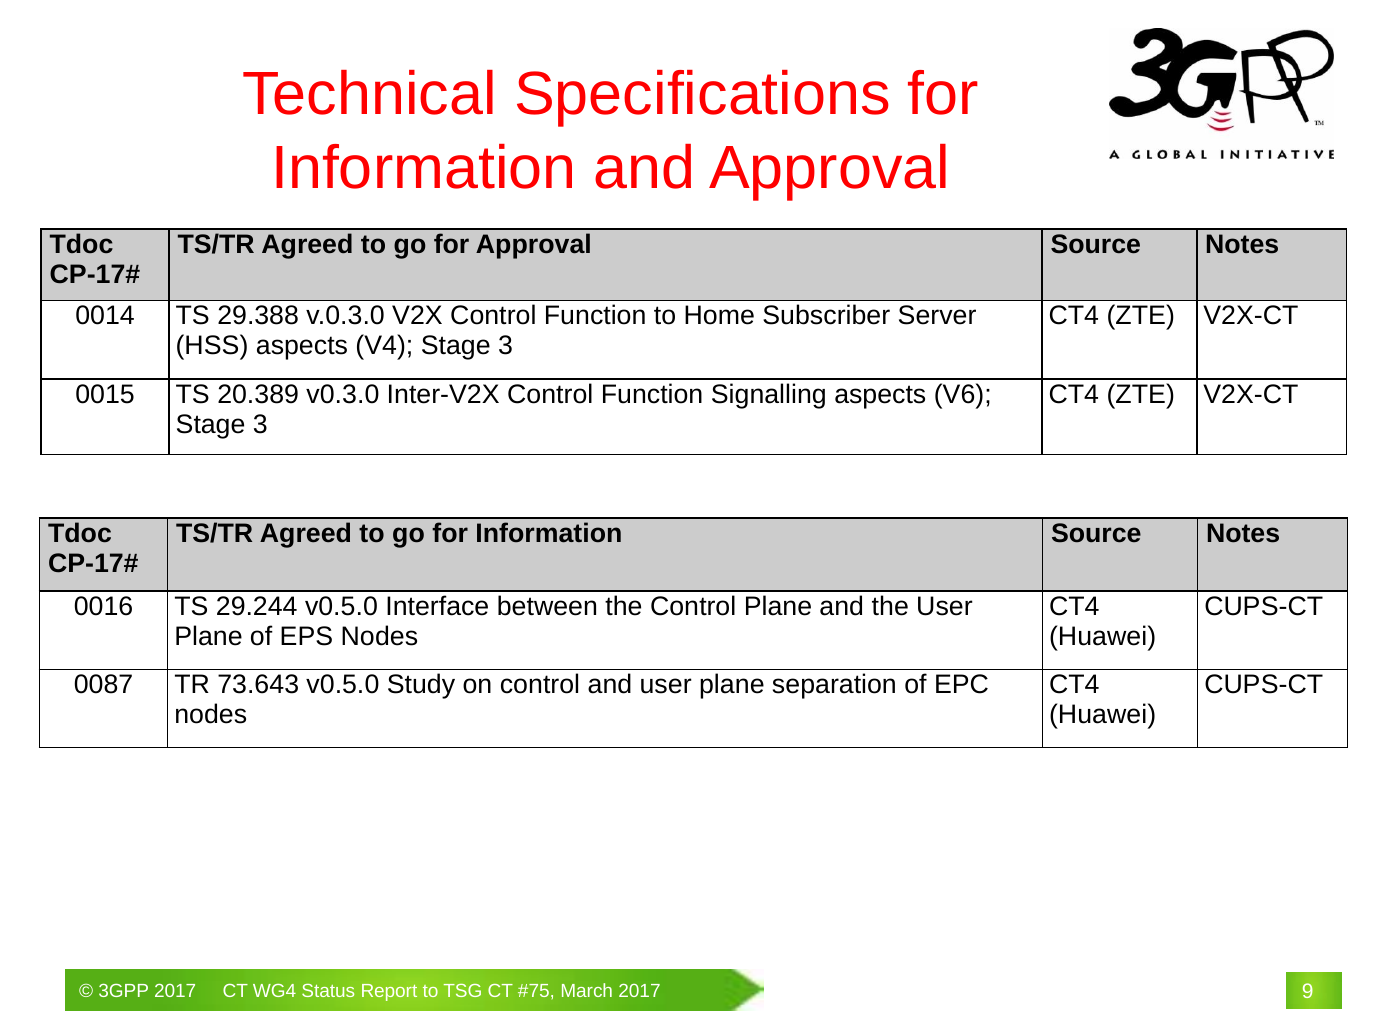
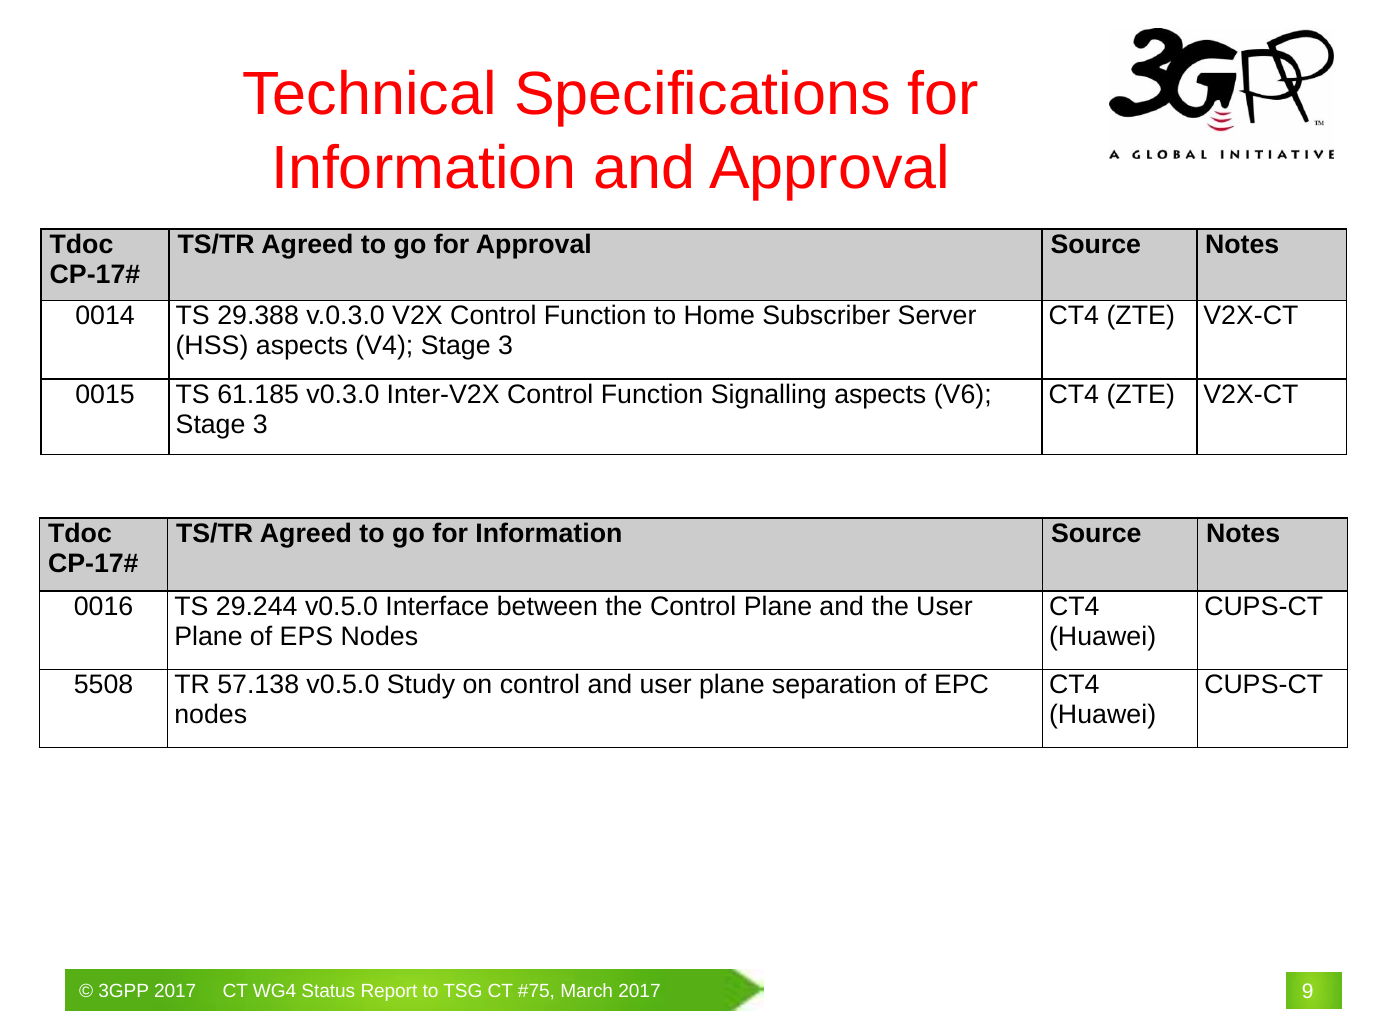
20.389: 20.389 -> 61.185
0087: 0087 -> 5508
73.643: 73.643 -> 57.138
